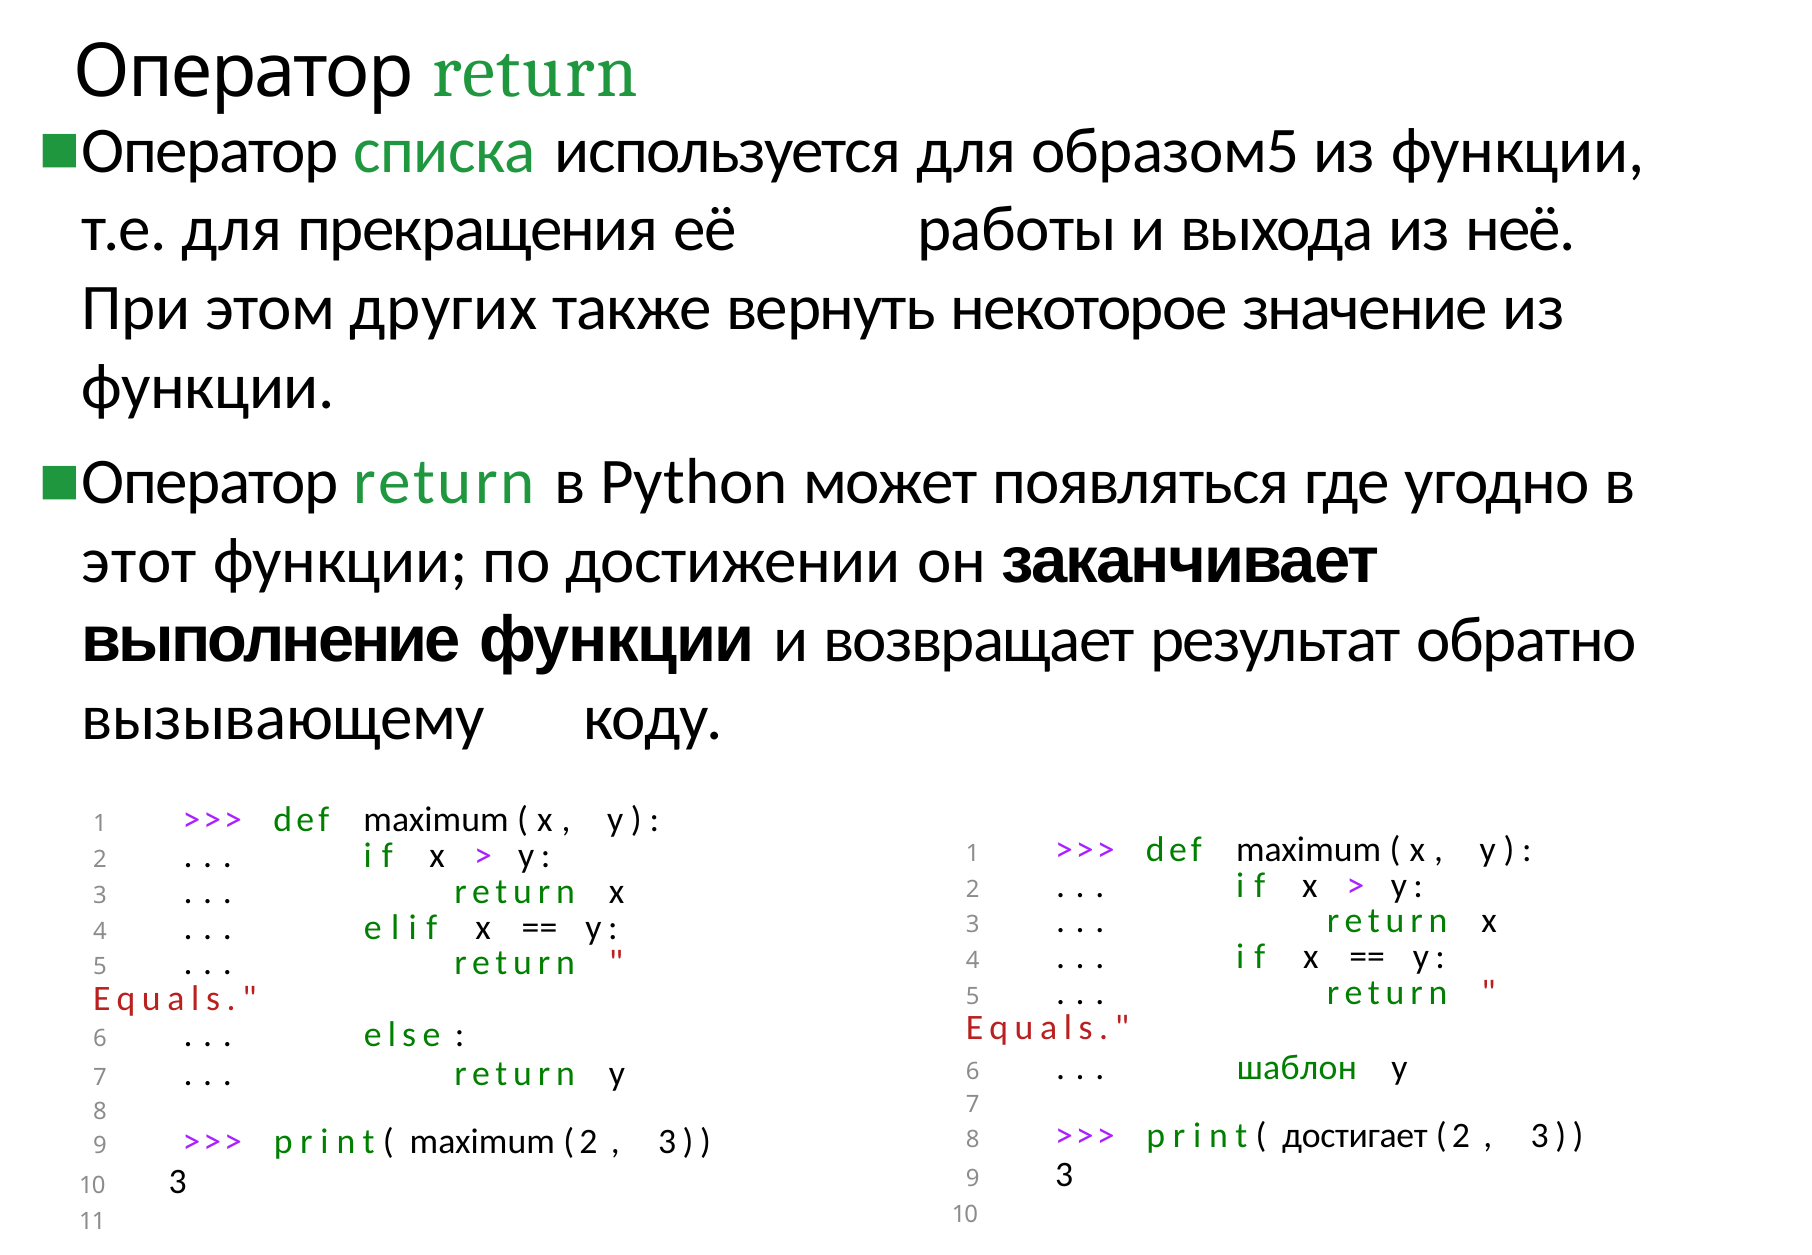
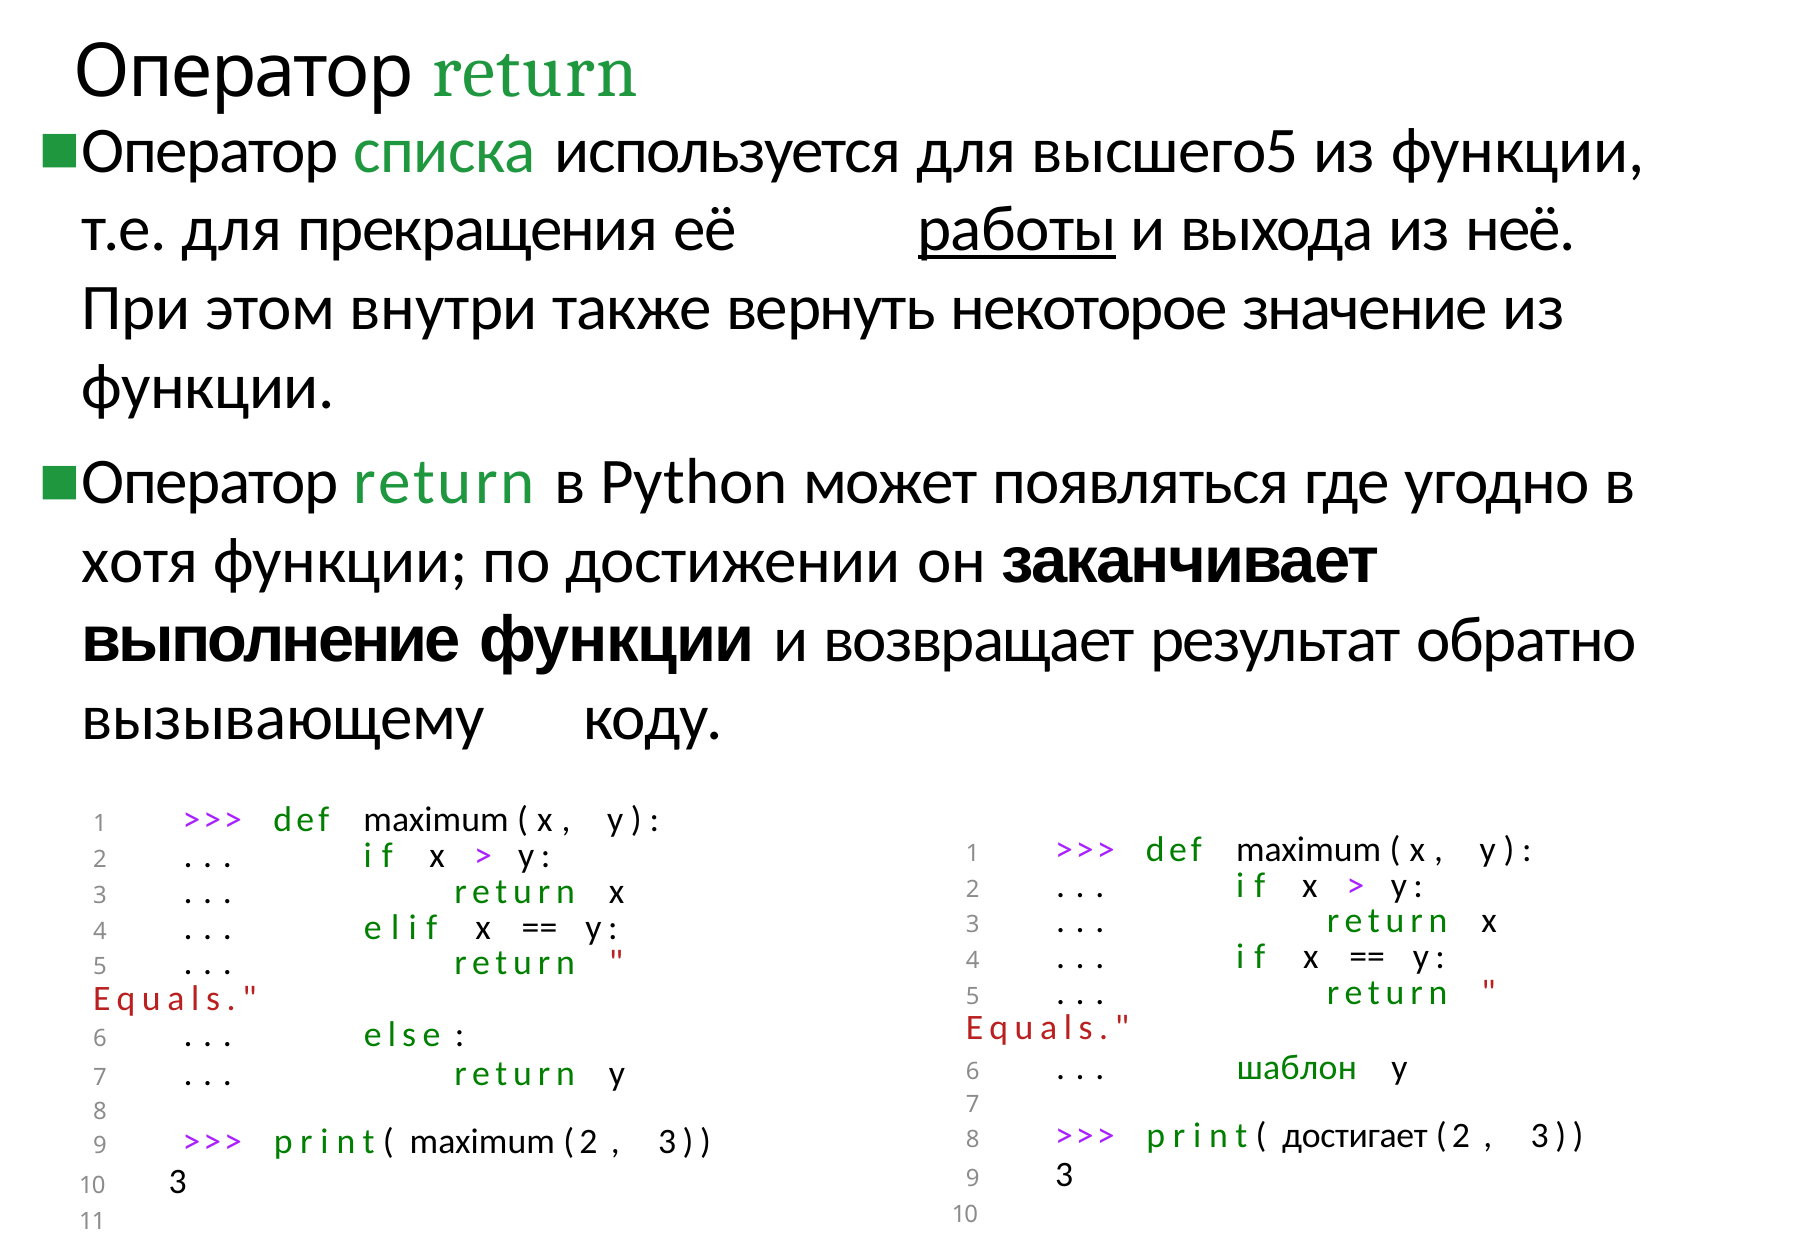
образом5: образом5 -> высшего5
работы underline: none -> present
других: других -> внутри
этот: этот -> хотя
